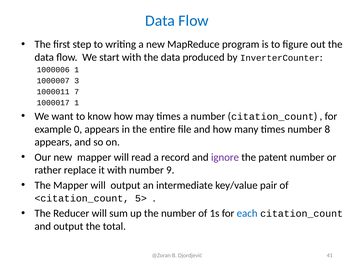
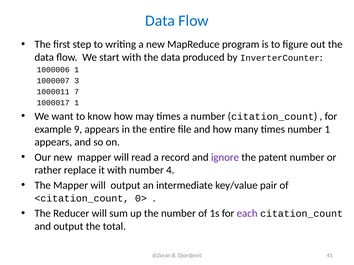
0: 0 -> 9
number 8: 8 -> 1
9: 9 -> 4
5>: 5> -> 0>
each colour: blue -> purple
